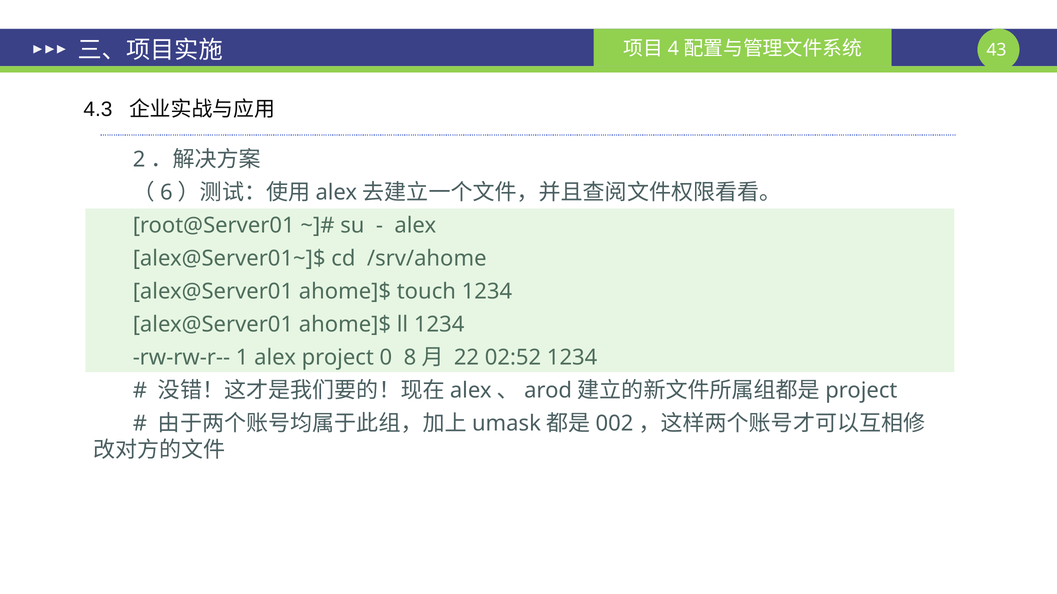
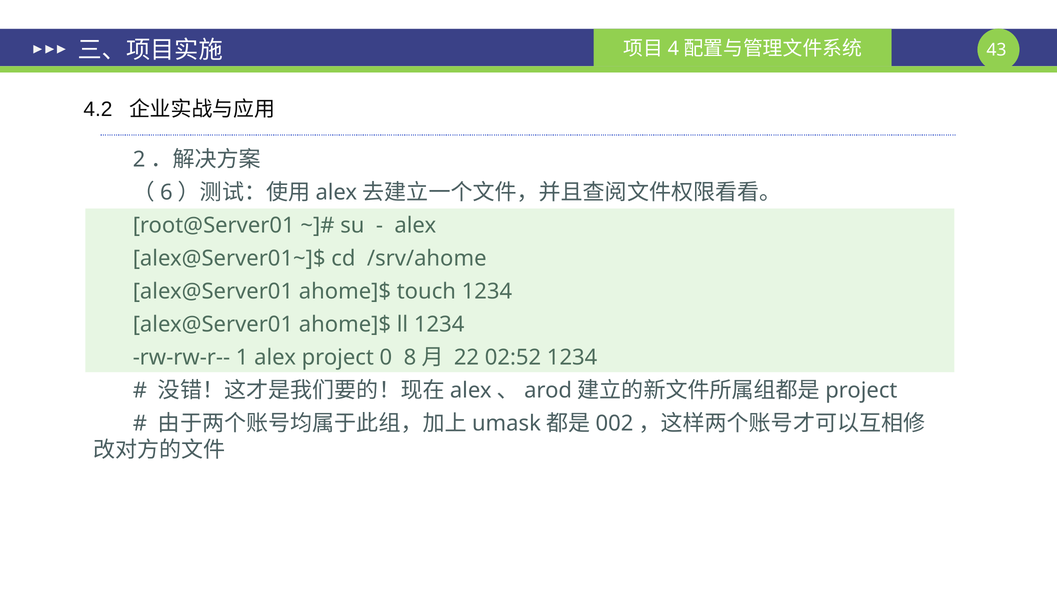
4.3: 4.3 -> 4.2
